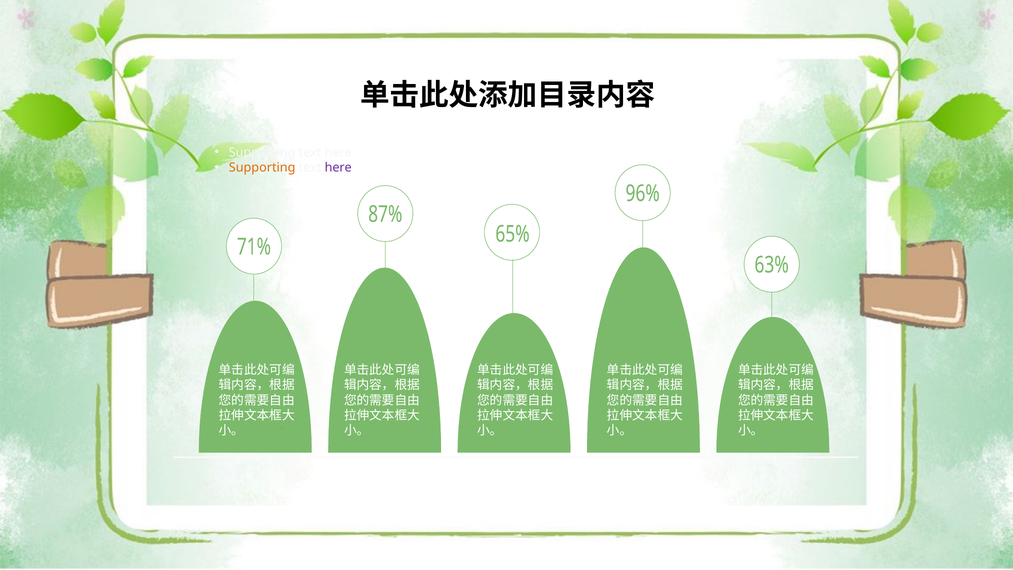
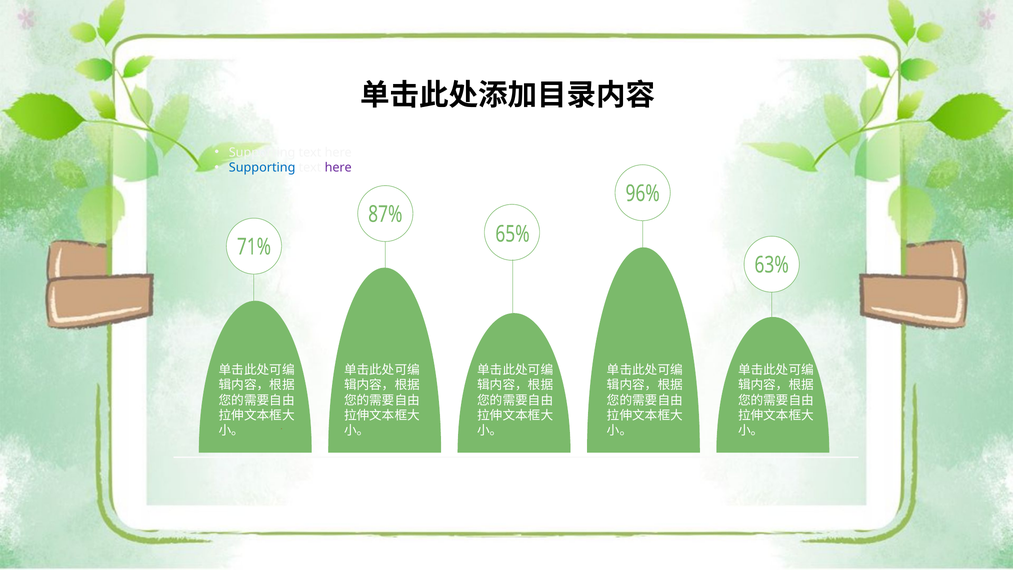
Supporting at (262, 168) colour: orange -> blue
